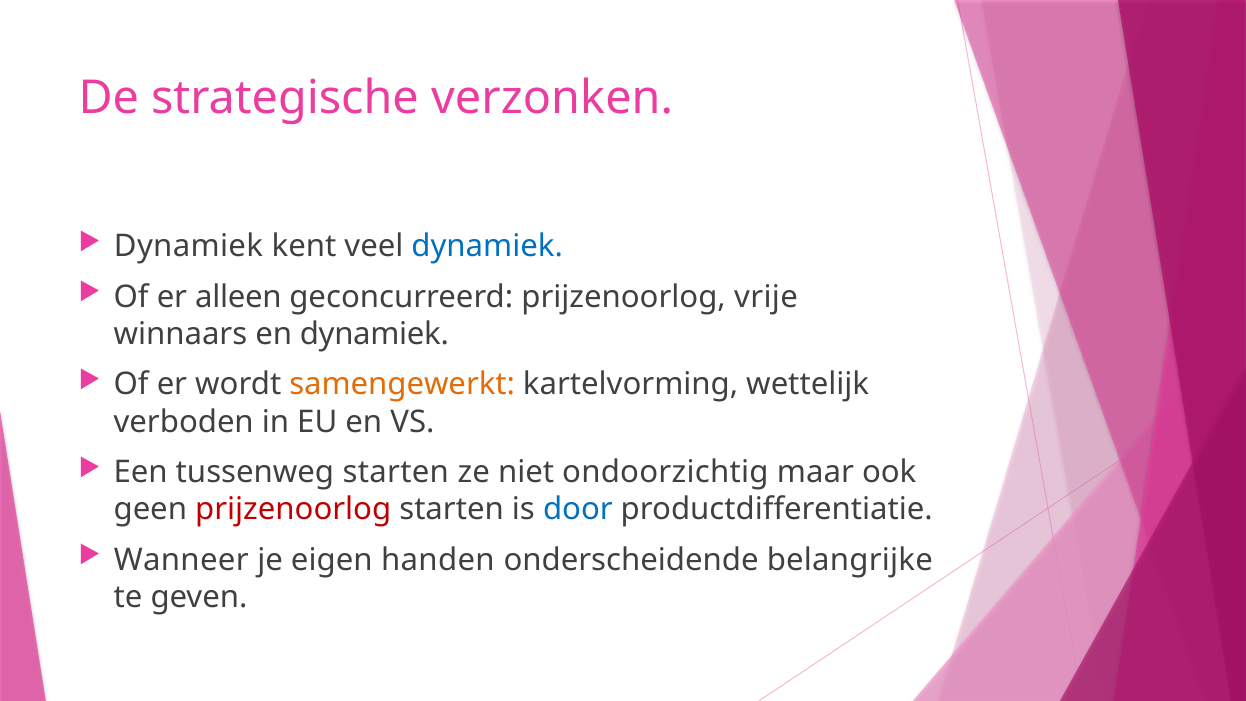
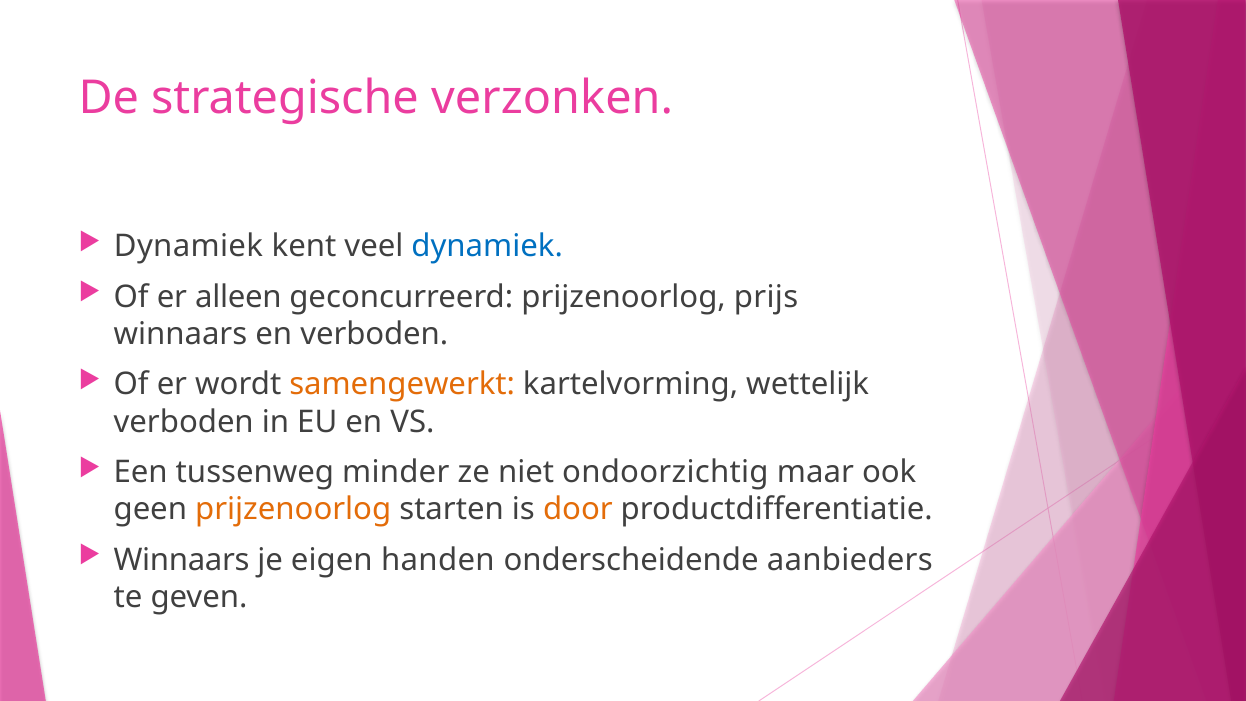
vrije: vrije -> prijs
en dynamiek: dynamiek -> verboden
tussenweg starten: starten -> minder
prijzenoorlog at (293, 510) colour: red -> orange
door colour: blue -> orange
Wanneer at (181, 560): Wanneer -> Winnaars
belangrijke: belangrijke -> aanbieders
